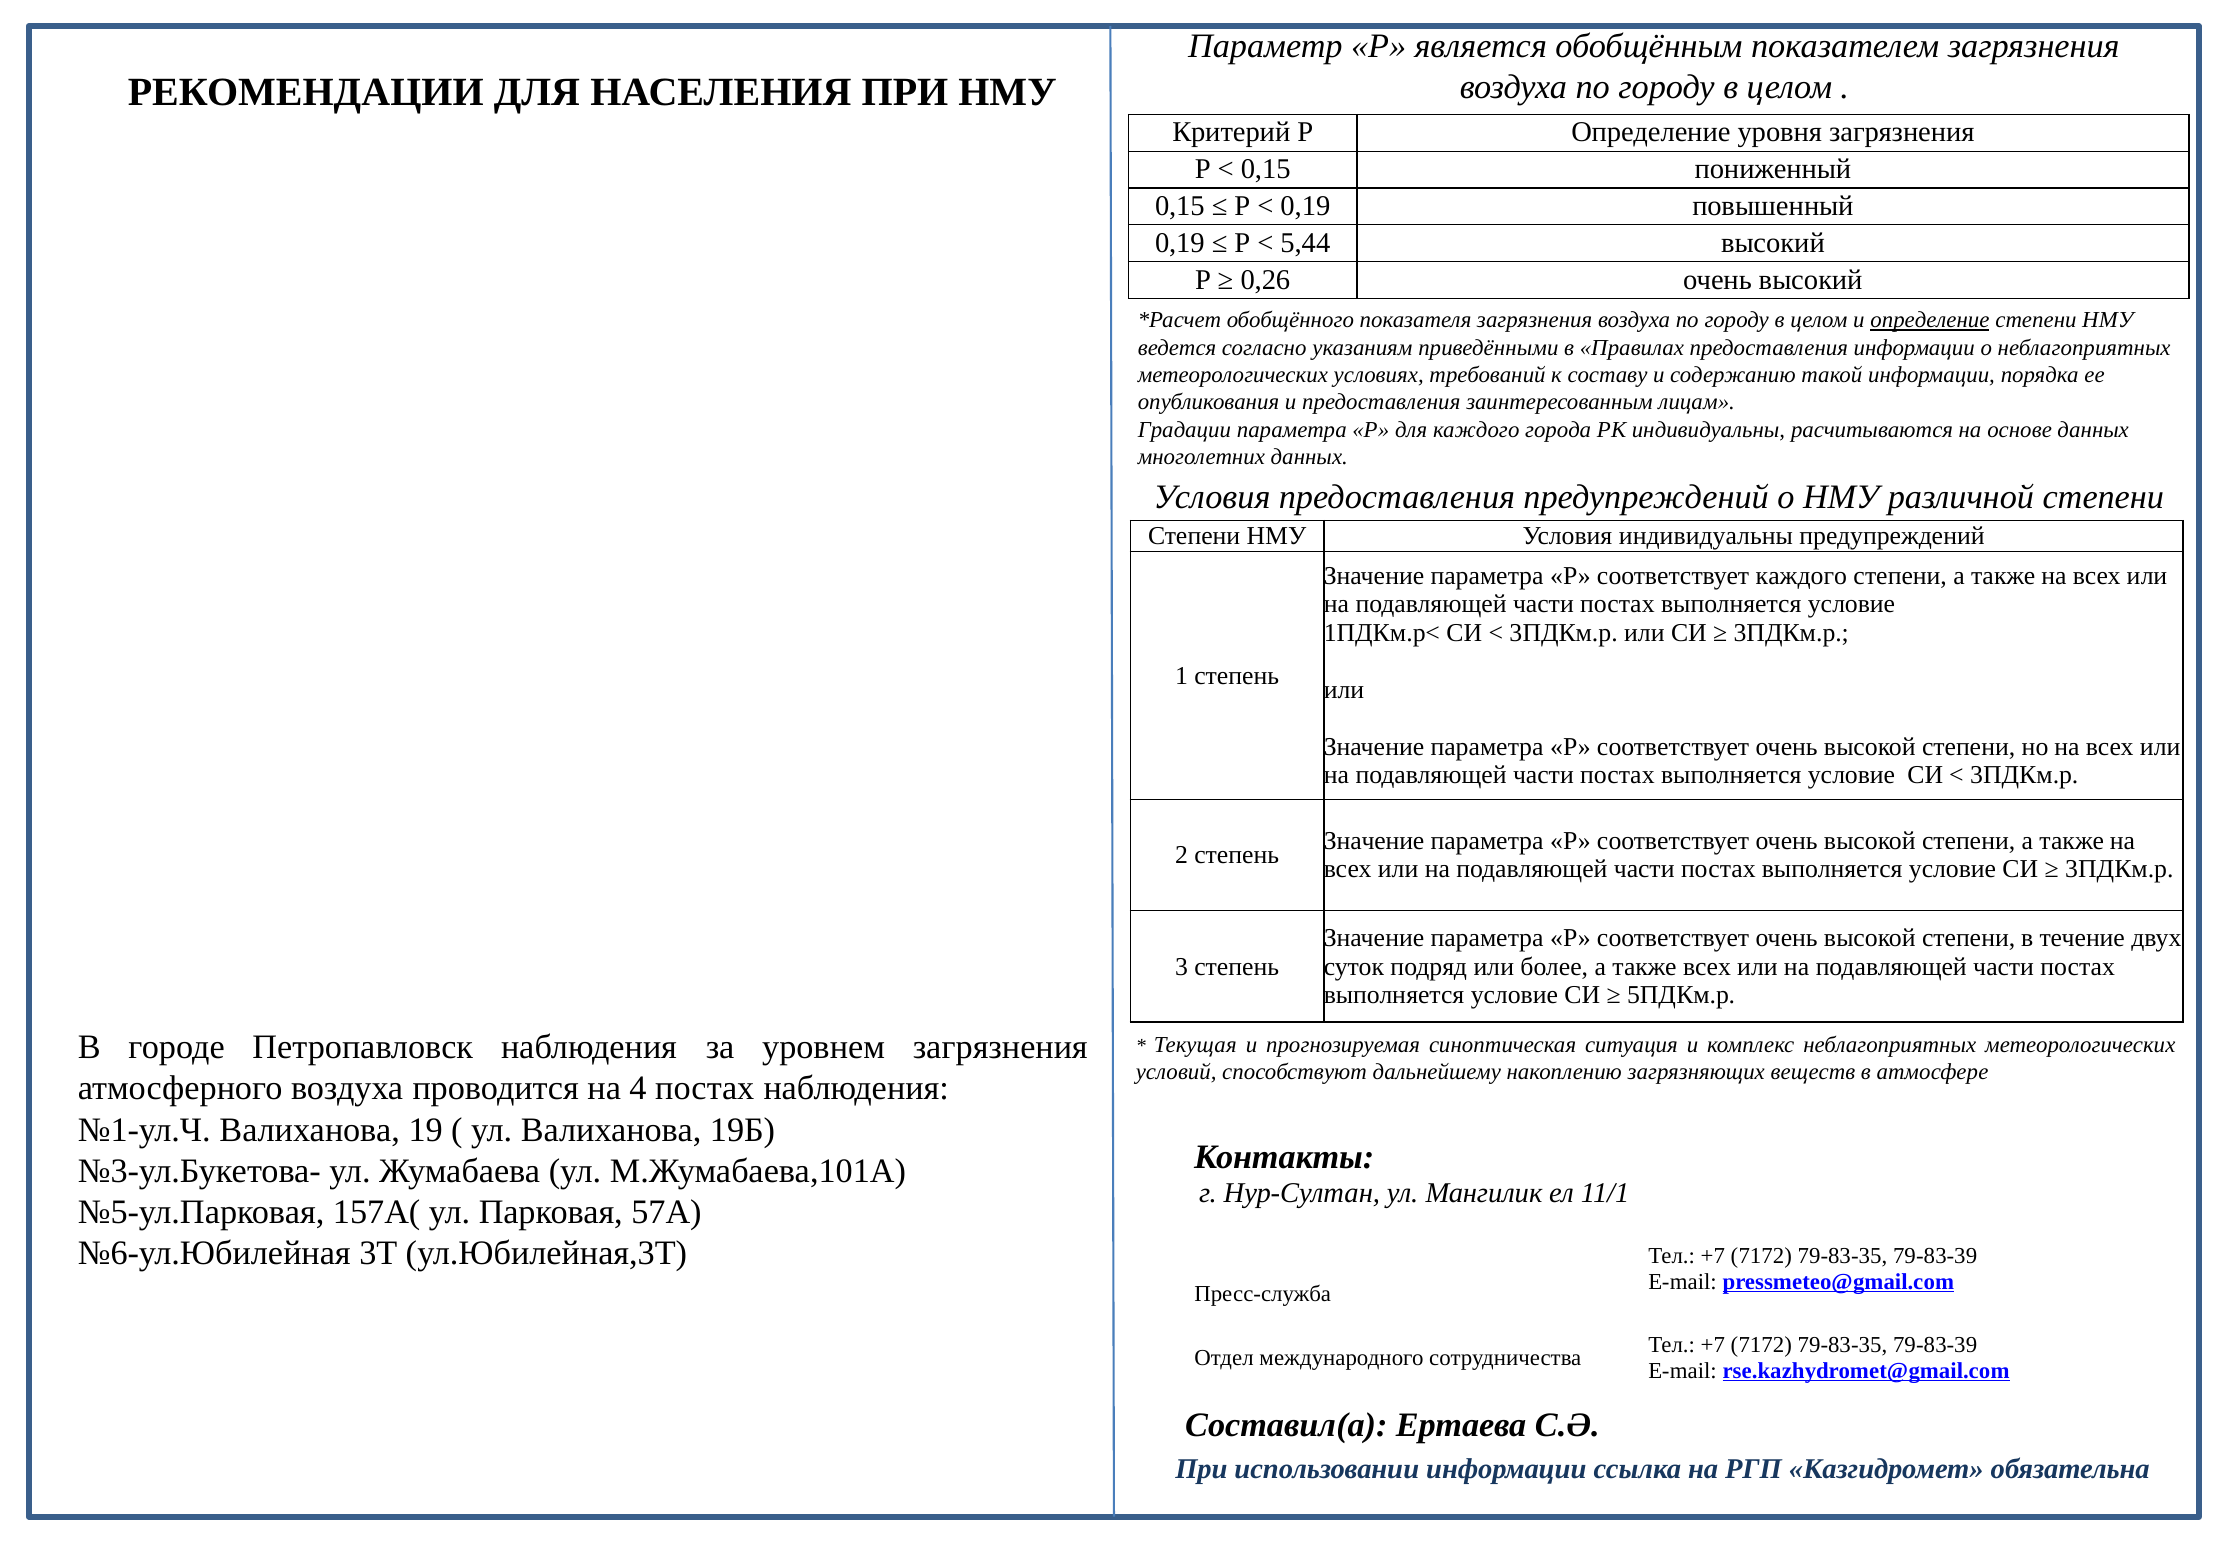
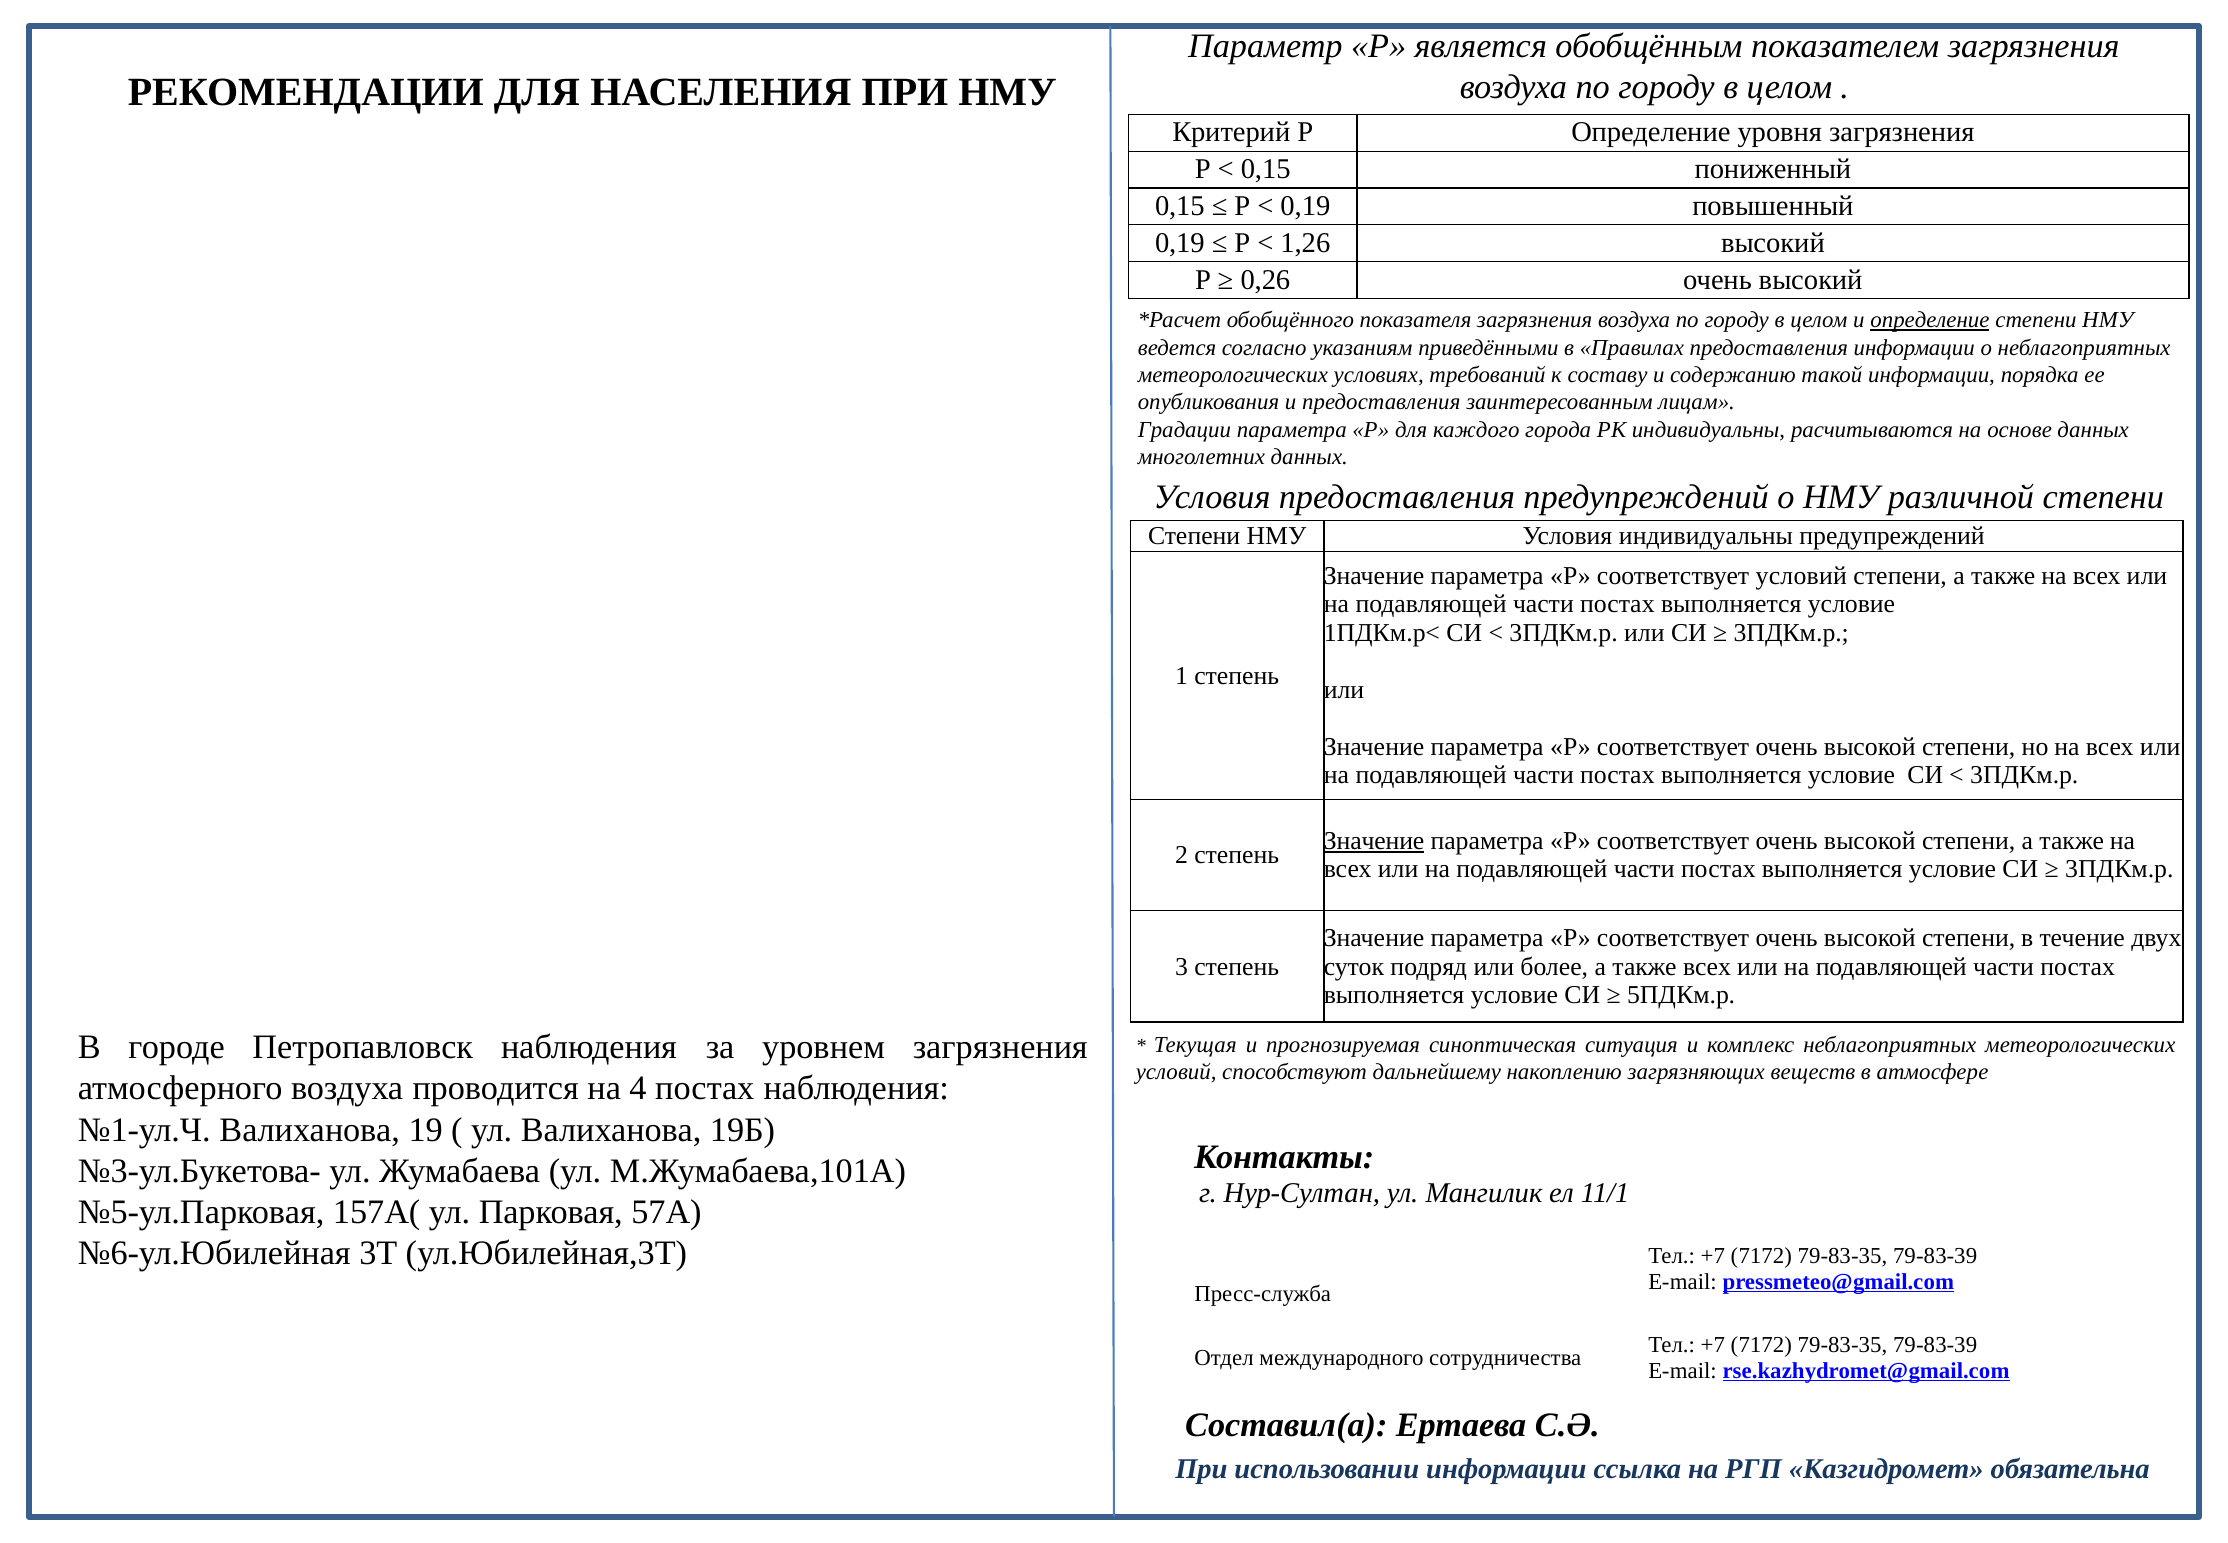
5,44: 5,44 -> 1,26
соответствует каждого: каждого -> условий
Значение at (1374, 841) underline: none -> present
